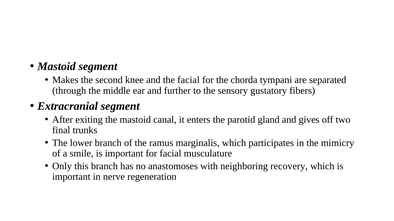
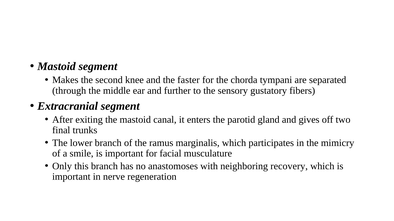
the facial: facial -> faster
